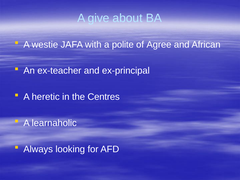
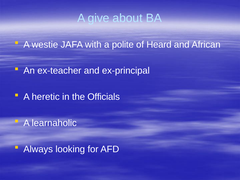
Agree: Agree -> Heard
Centres: Centres -> Officials
